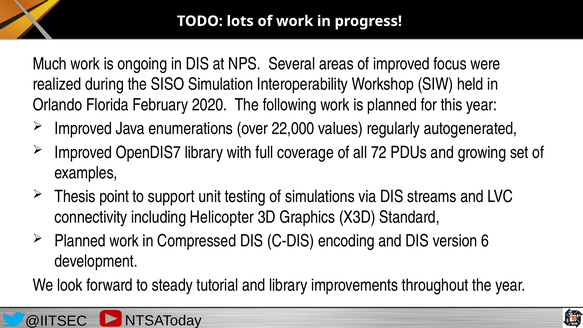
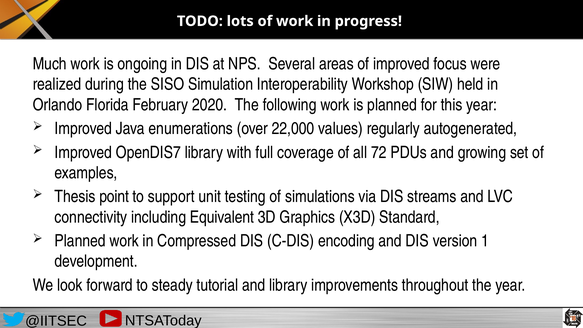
Helicopter: Helicopter -> Equivalent
6: 6 -> 1
